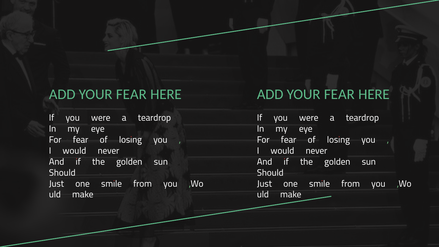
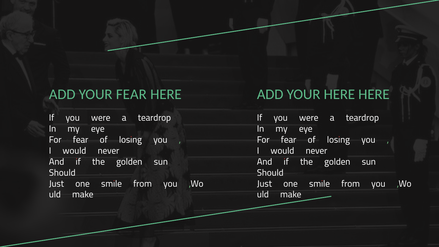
FEAR at (339, 94): FEAR -> HERE
